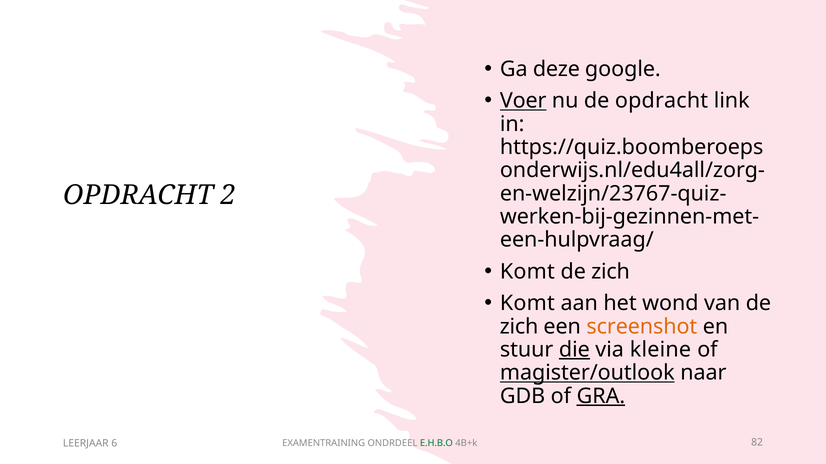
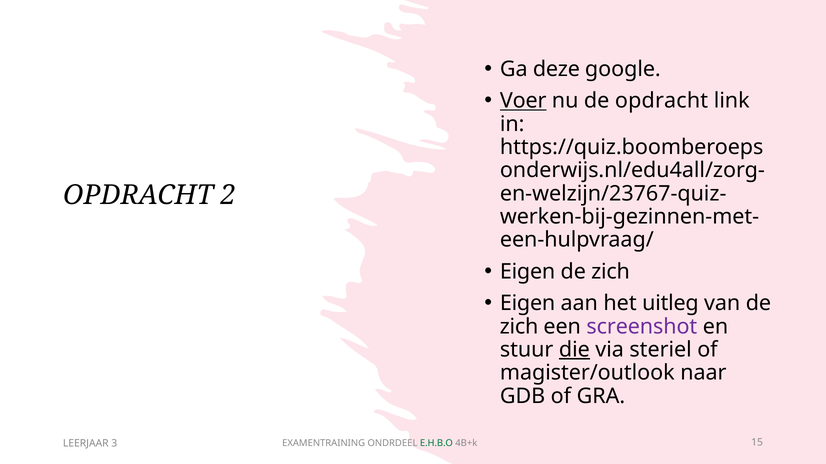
Komt at (527, 272): Komt -> Eigen
Komt at (527, 304): Komt -> Eigen
wond: wond -> uitleg
screenshot colour: orange -> purple
kleine: kleine -> steriel
magister/outlook underline: present -> none
GRA underline: present -> none
6: 6 -> 3
82: 82 -> 15
